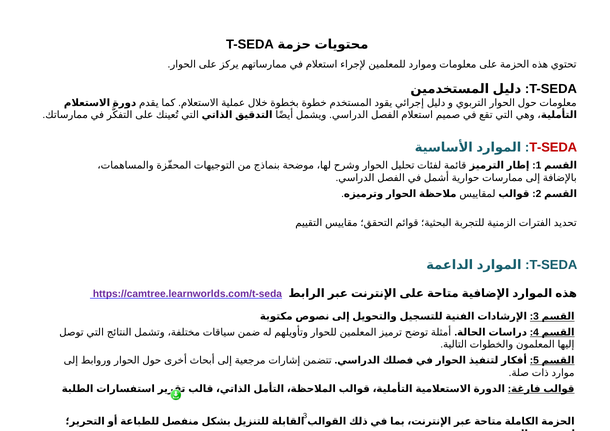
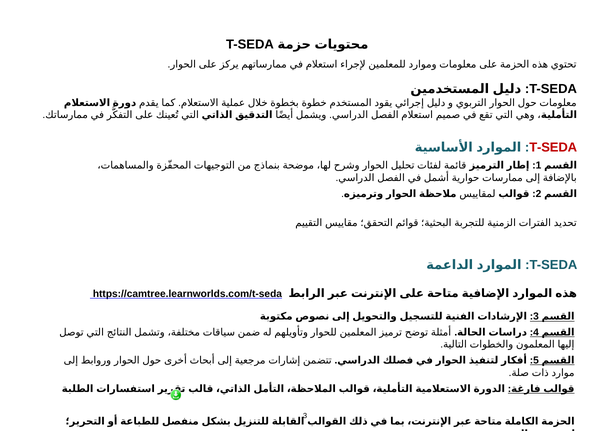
https://camtree.learnworlds.com/t-seda colour: purple -> black
